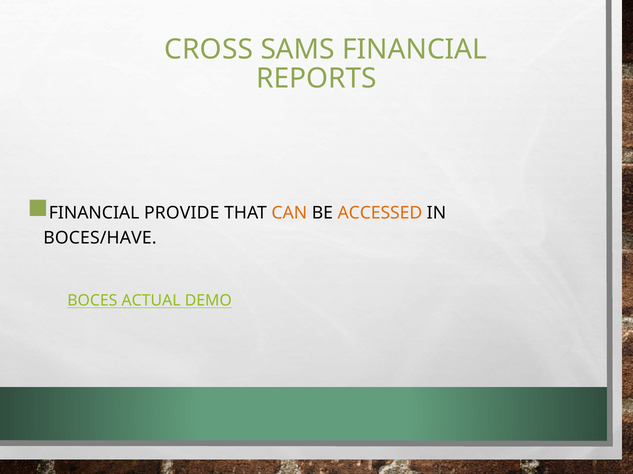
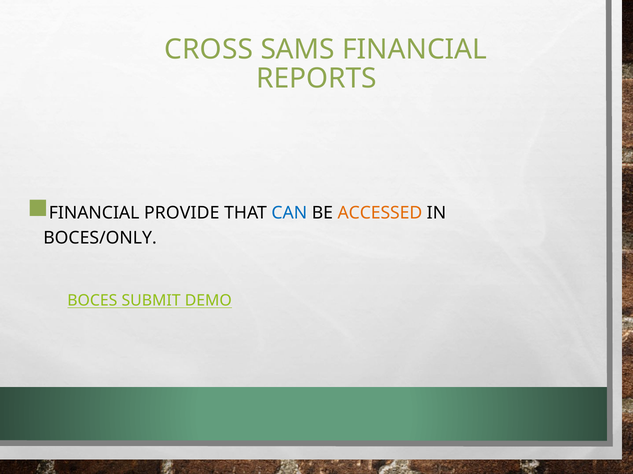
CAN colour: orange -> blue
BOCES/HAVE: BOCES/HAVE -> BOCES/ONLY
ACTUAL: ACTUAL -> SUBMIT
